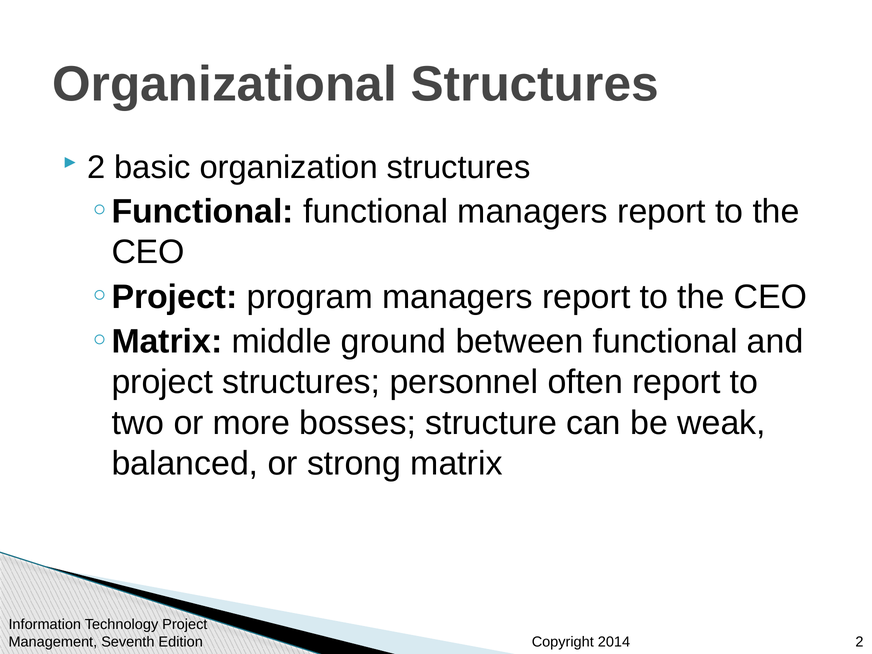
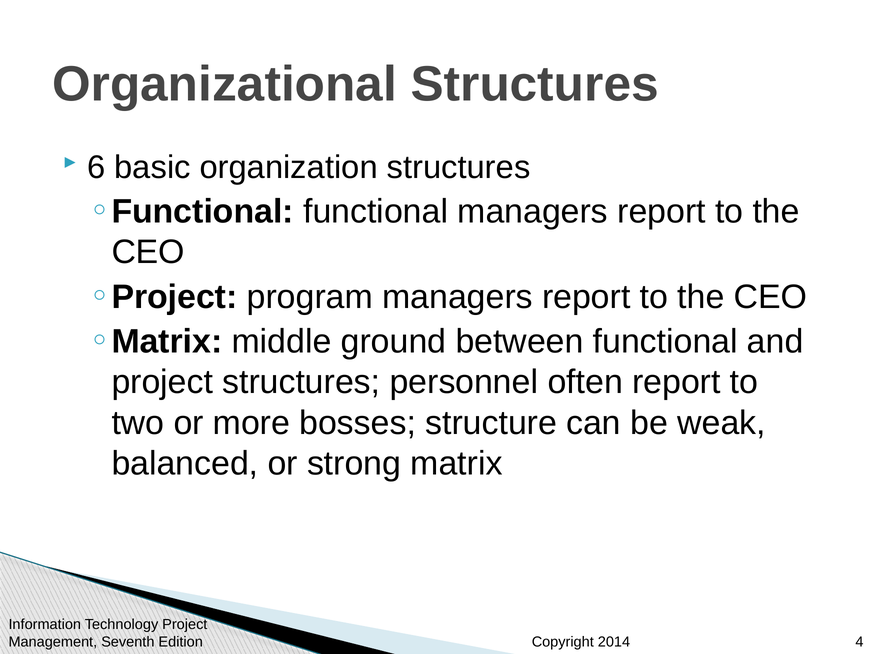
2 at (96, 168): 2 -> 6
Edition 2: 2 -> 4
